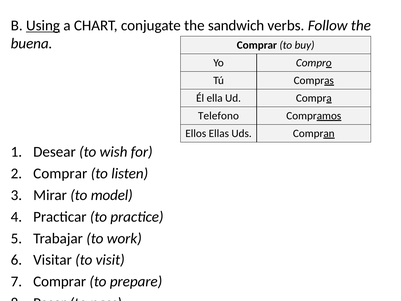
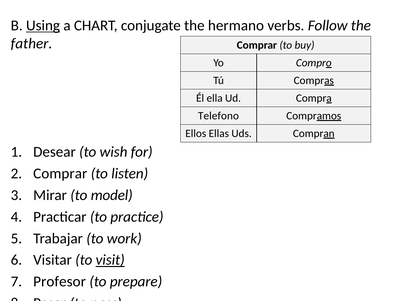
sandwich: sandwich -> hermano
buena: buena -> father
visit underline: none -> present
Comprar at (60, 281): Comprar -> Profesor
